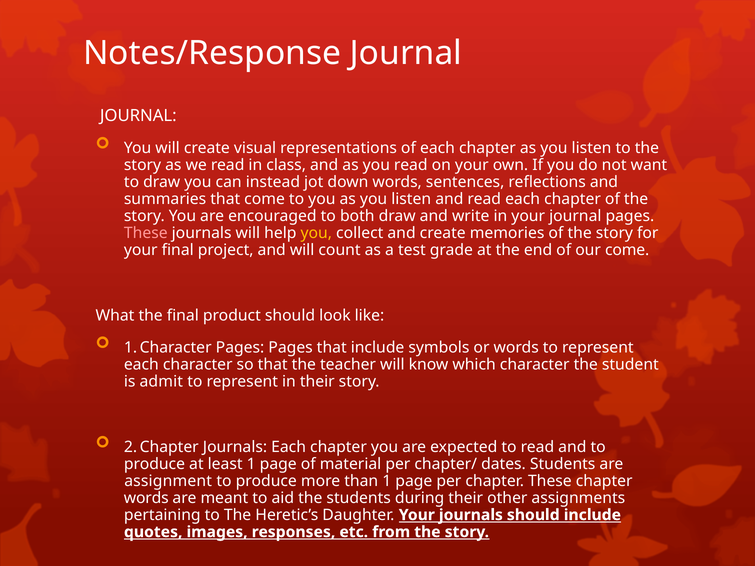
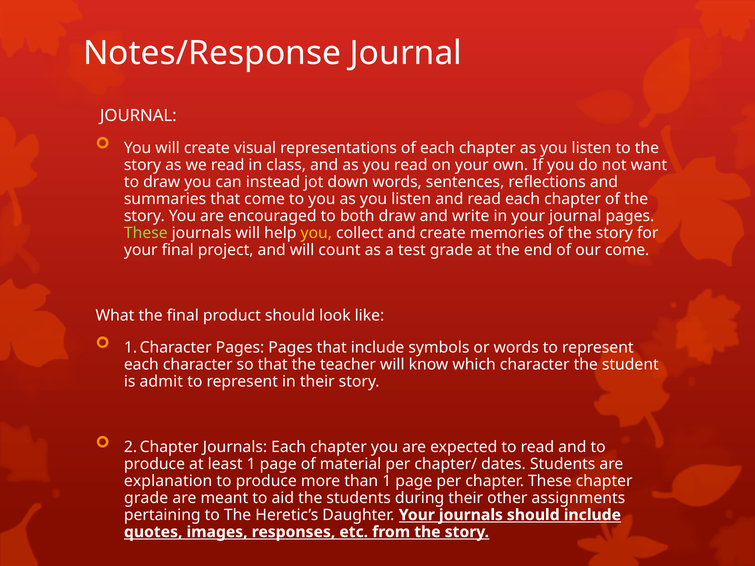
These at (146, 233) colour: pink -> light green
assignment: assignment -> explanation
words at (146, 498): words -> grade
